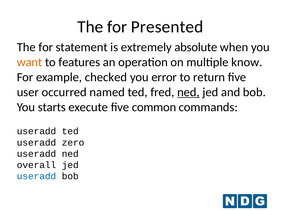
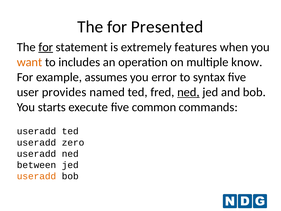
for at (46, 47) underline: none -> present
absolute: absolute -> features
features: features -> includes
checked: checked -> assumes
return: return -> syntax
occurred: occurred -> provides
overall: overall -> between
useradd at (36, 176) colour: blue -> orange
